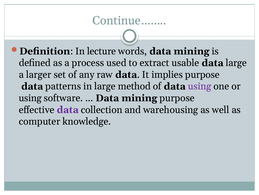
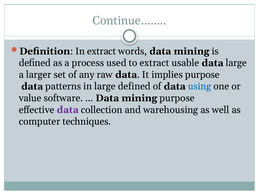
In lecture: lecture -> extract
large method: method -> defined
using at (200, 86) colour: purple -> blue
using at (30, 98): using -> value
knowledge: knowledge -> techniques
